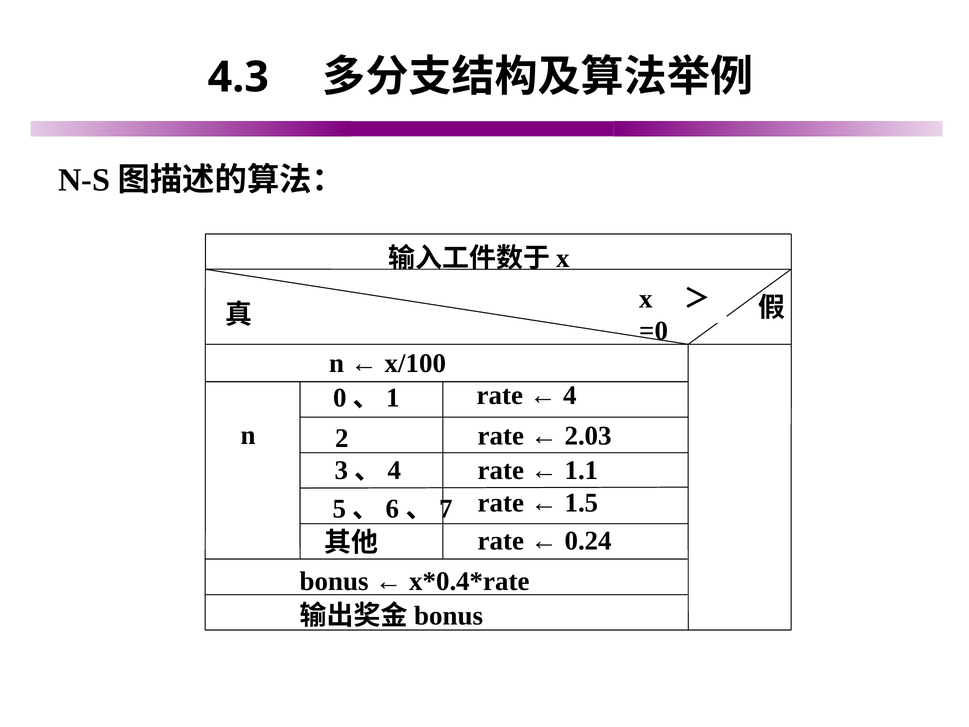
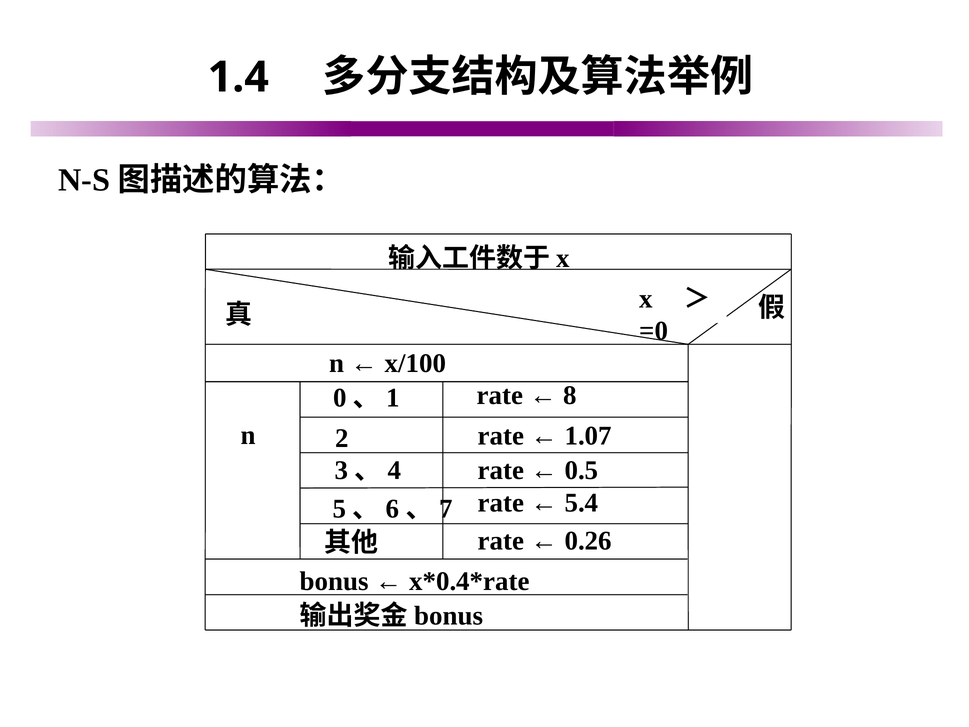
4.3: 4.3 -> 1.4
4: 4 -> 8
2.03: 2.03 -> 1.07
1.1: 1.1 -> 0.5
1.5: 1.5 -> 5.4
0.24: 0.24 -> 0.26
